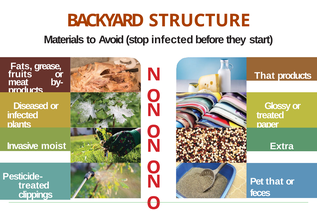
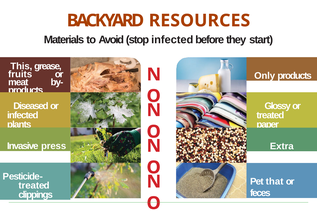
STRUCTURE: STRUCTURE -> RESOURCES
Fats: Fats -> This
That at (265, 76): That -> Only
moist: moist -> press
